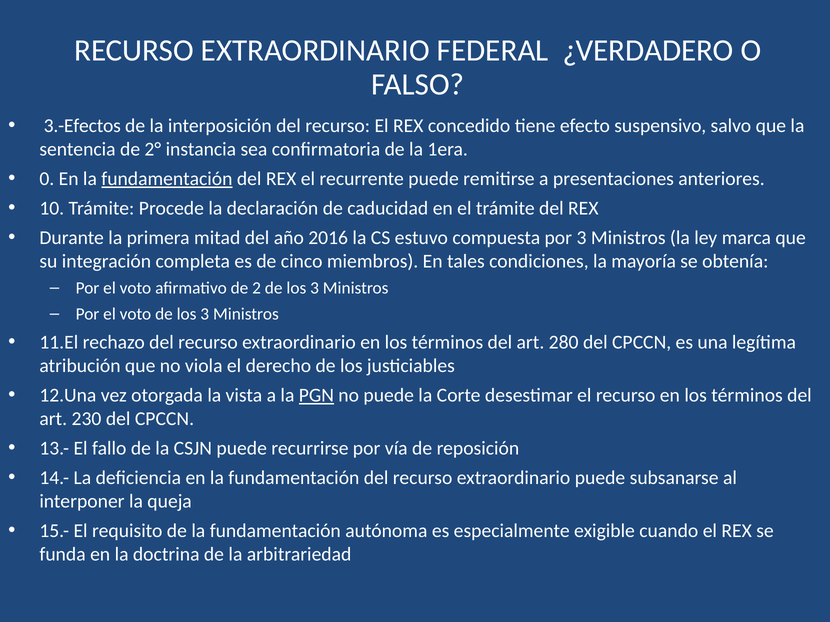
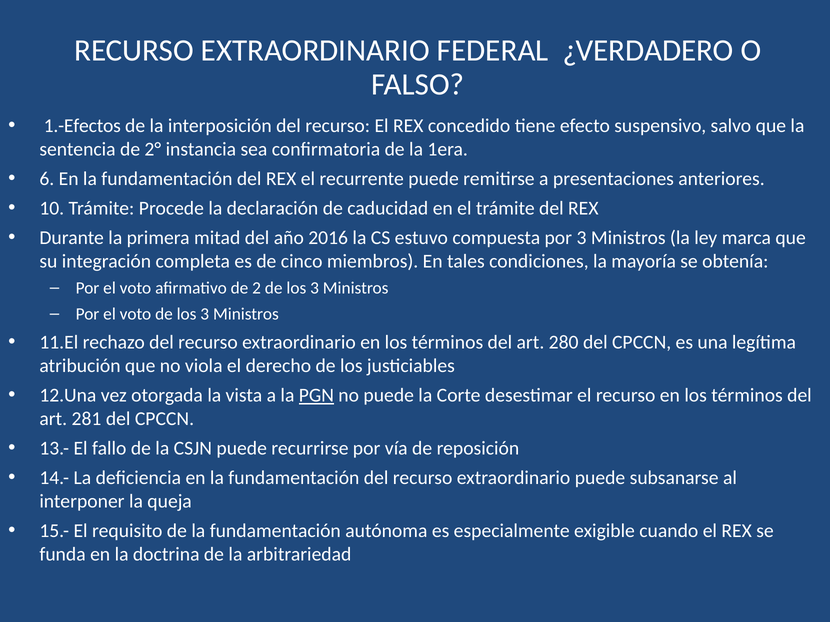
3.-Efectos: 3.-Efectos -> 1.-Efectos
0: 0 -> 6
fundamentación at (167, 179) underline: present -> none
230: 230 -> 281
